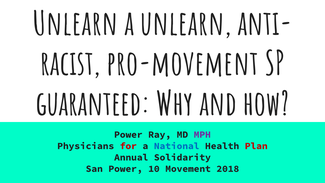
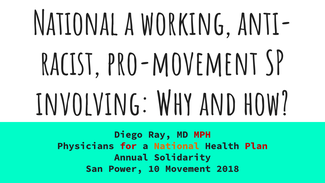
Unlearn at (75, 24): Unlearn -> National
a unlearn: unlearn -> working
guaranteed: guaranteed -> involving
Power at (128, 134): Power -> Diego
MPH colour: purple -> red
National at (177, 146) colour: blue -> orange
